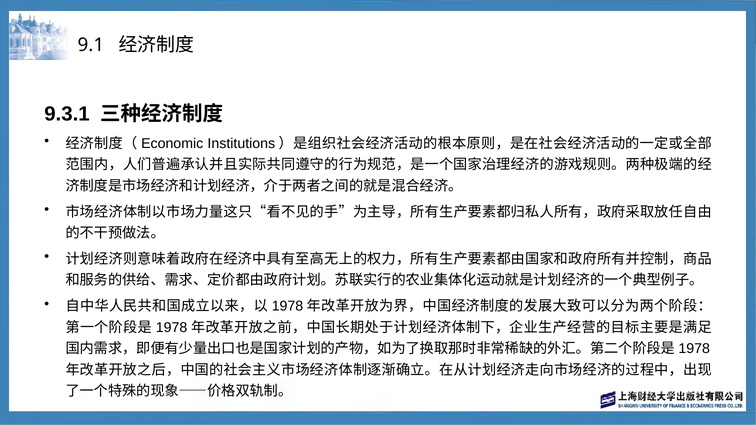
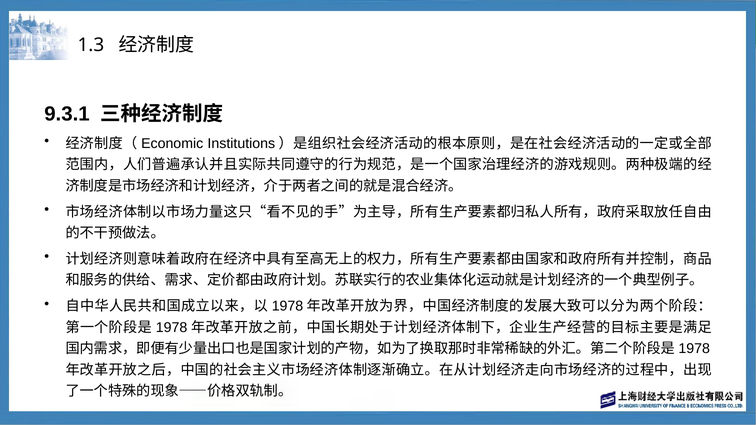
9.1: 9.1 -> 1.3
